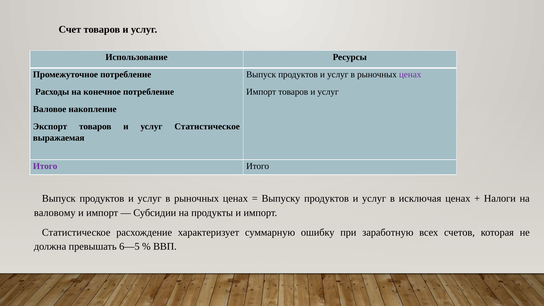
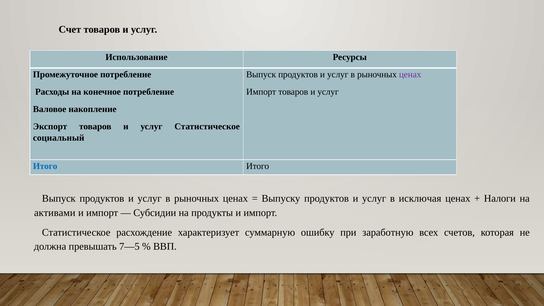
выражаемая: выражаемая -> социальный
Итого at (45, 166) colour: purple -> blue
валовому: валовому -> активами
6—5: 6—5 -> 7—5
